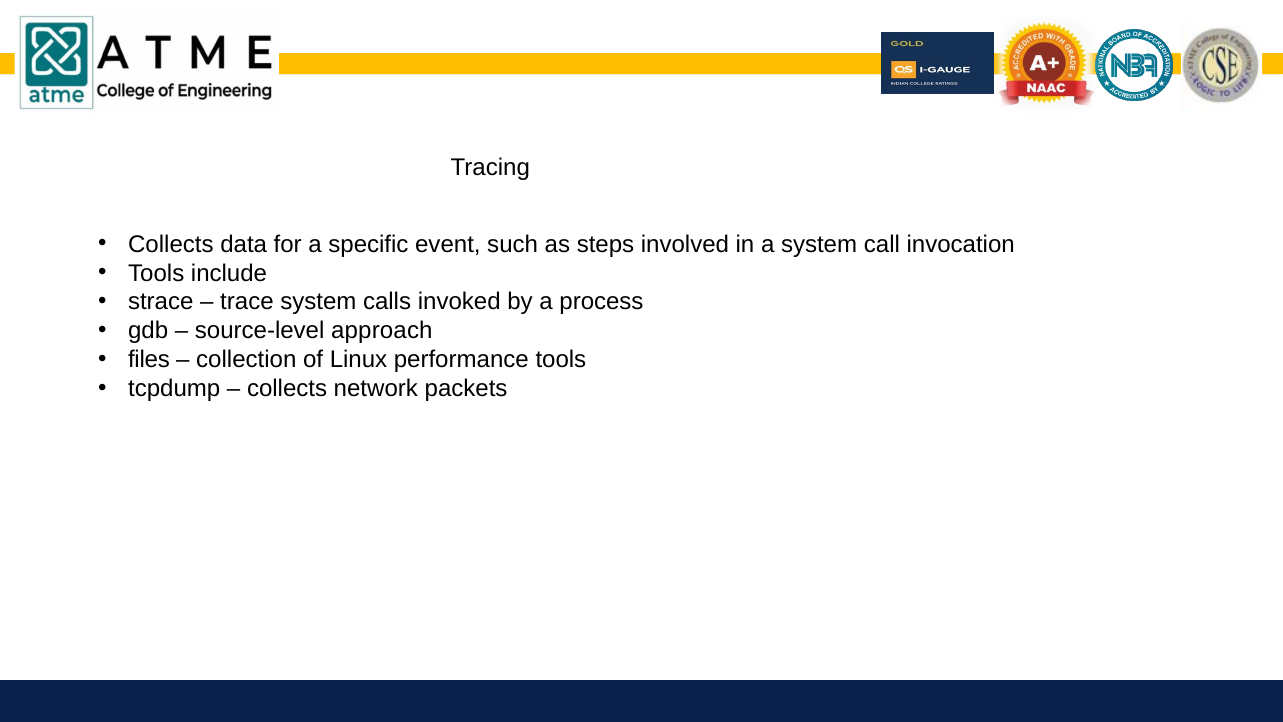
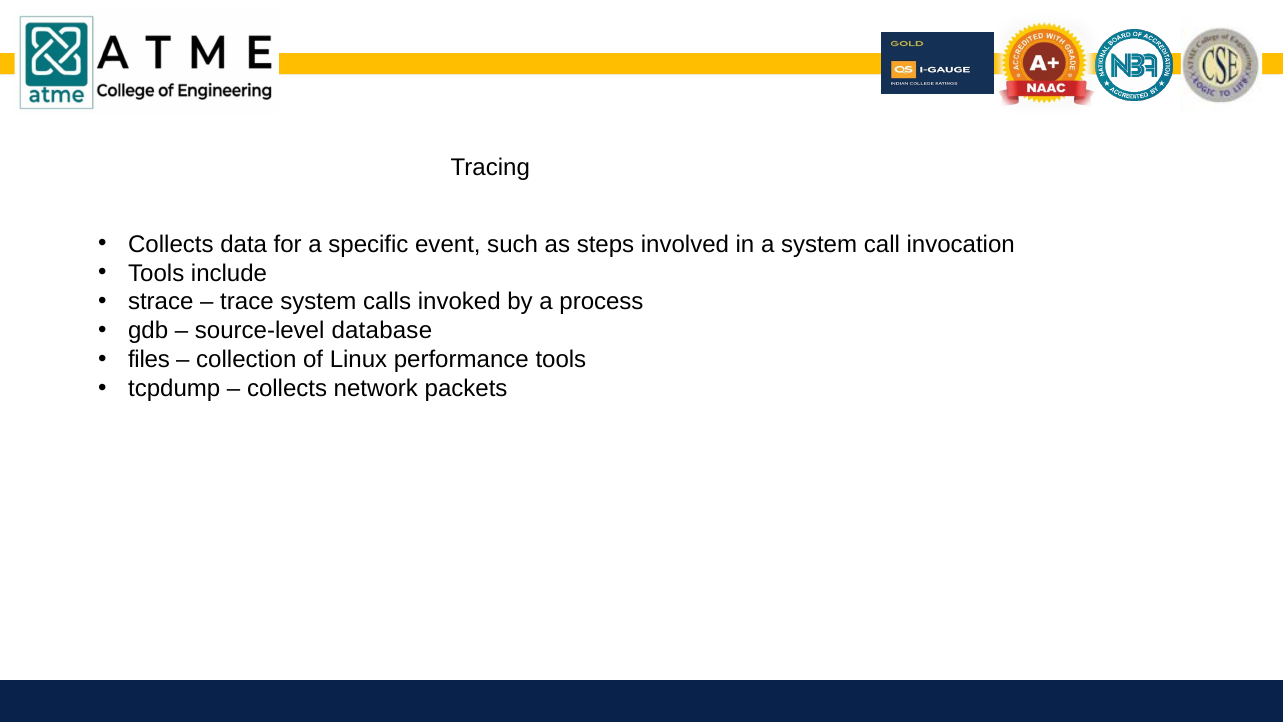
approach: approach -> database
